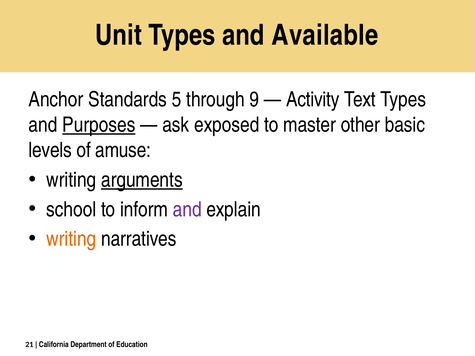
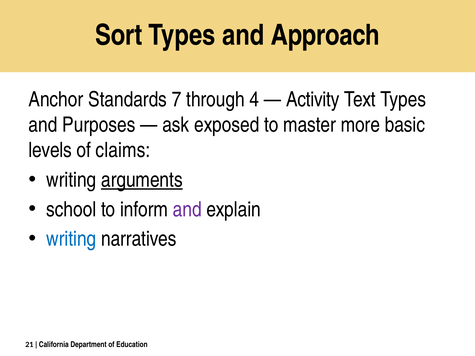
Unit: Unit -> Sort
Available: Available -> Approach
5: 5 -> 7
9: 9 -> 4
Purposes underline: present -> none
other: other -> more
amuse: amuse -> claims
writing at (71, 239) colour: orange -> blue
